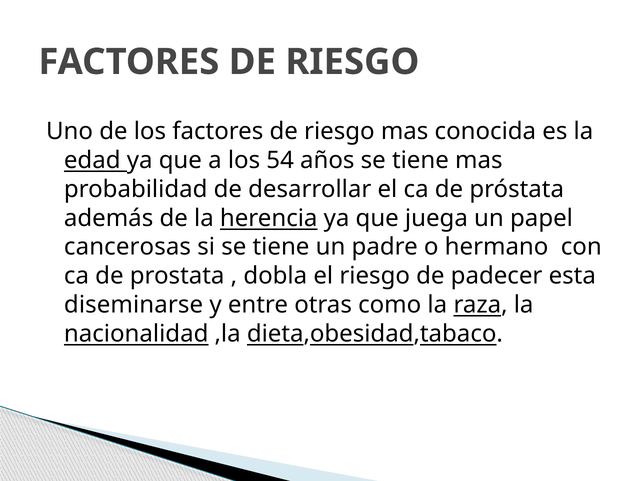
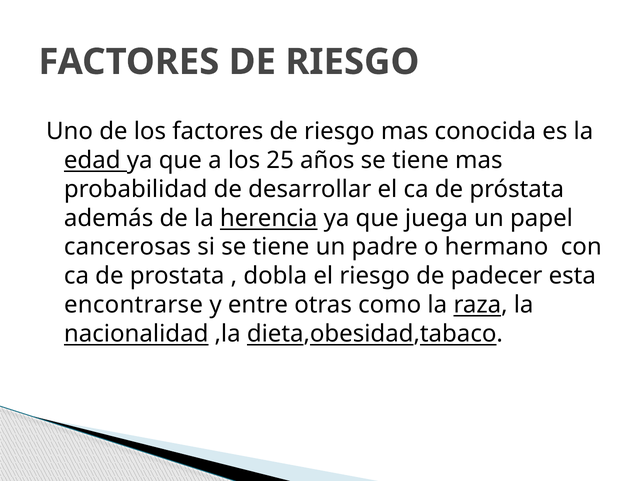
54: 54 -> 25
diseminarse: diseminarse -> encontrarse
